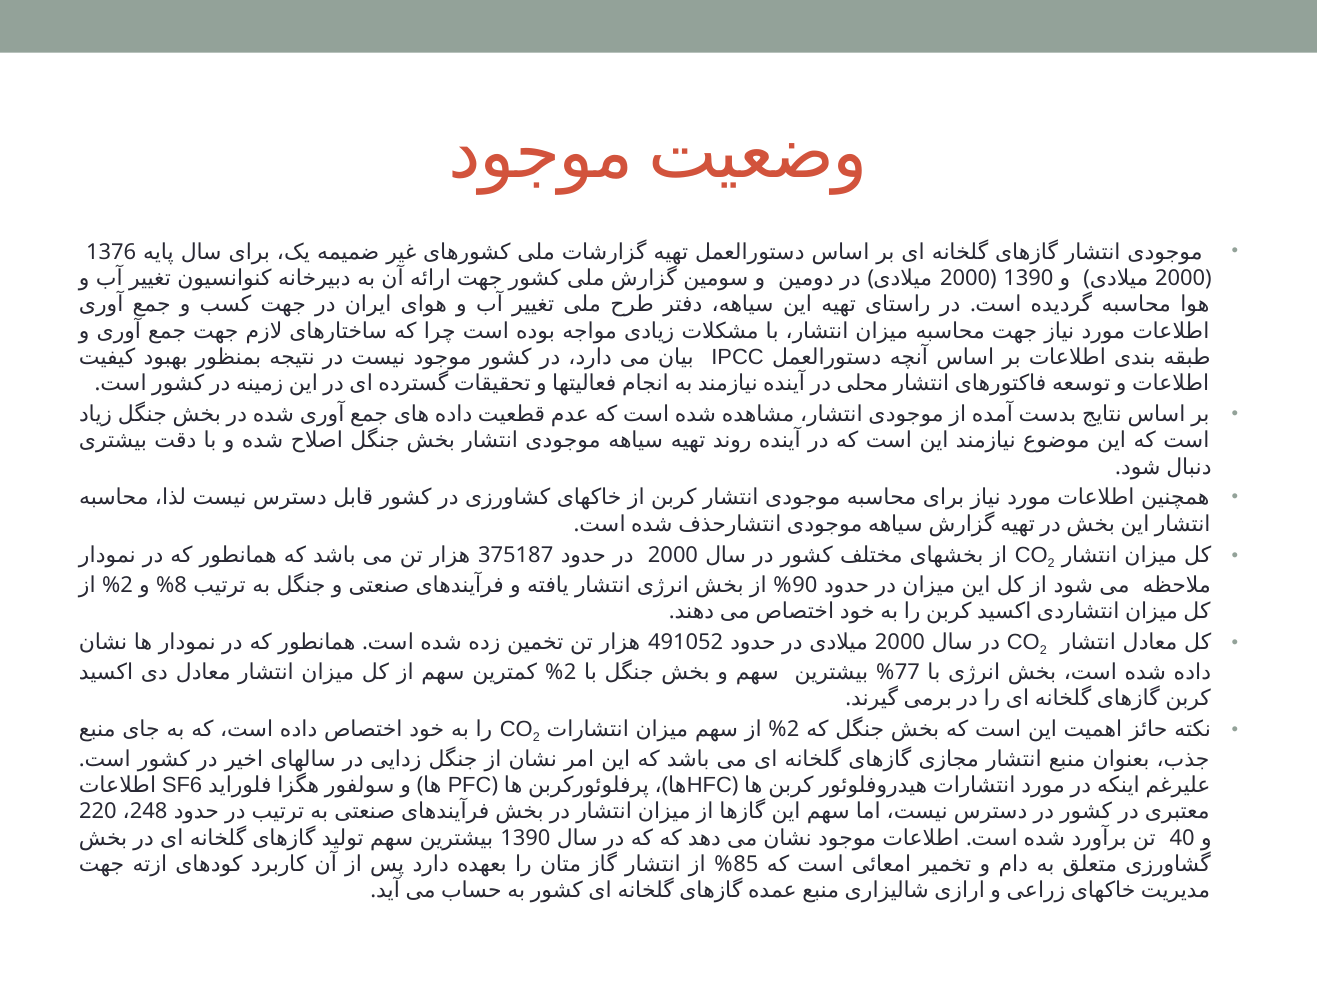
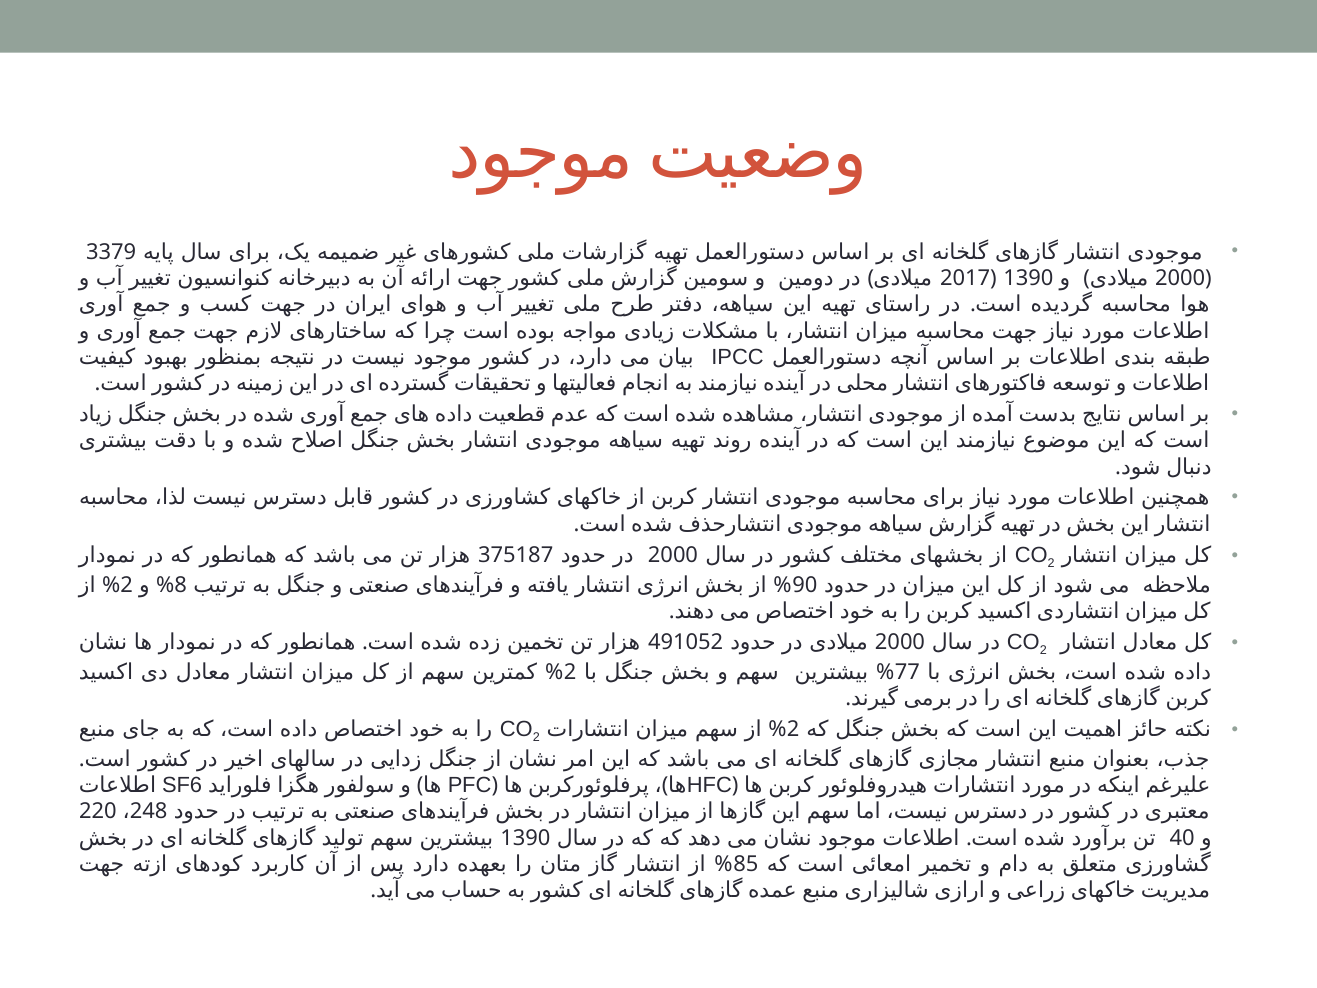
1376: 1376 -> 3379
2000 at (965, 278): 2000 -> 2017
